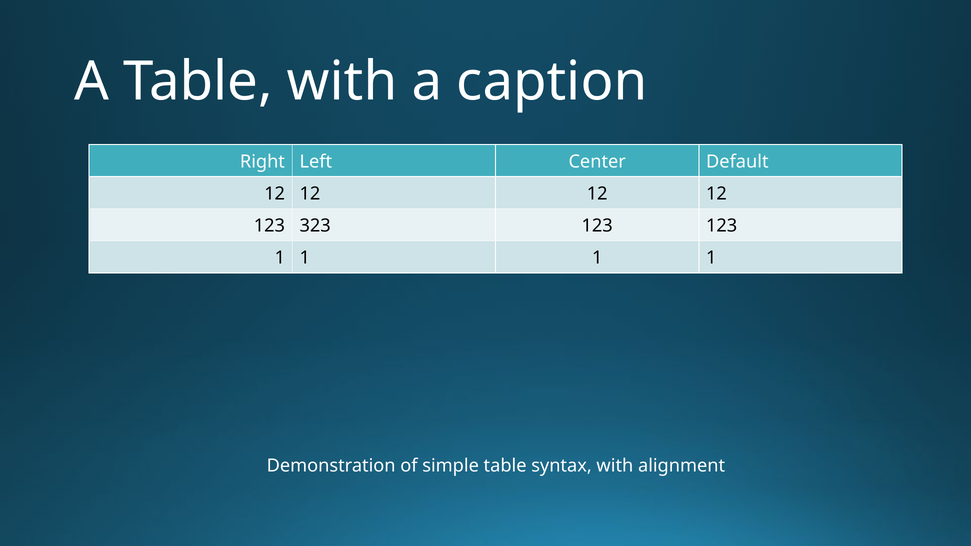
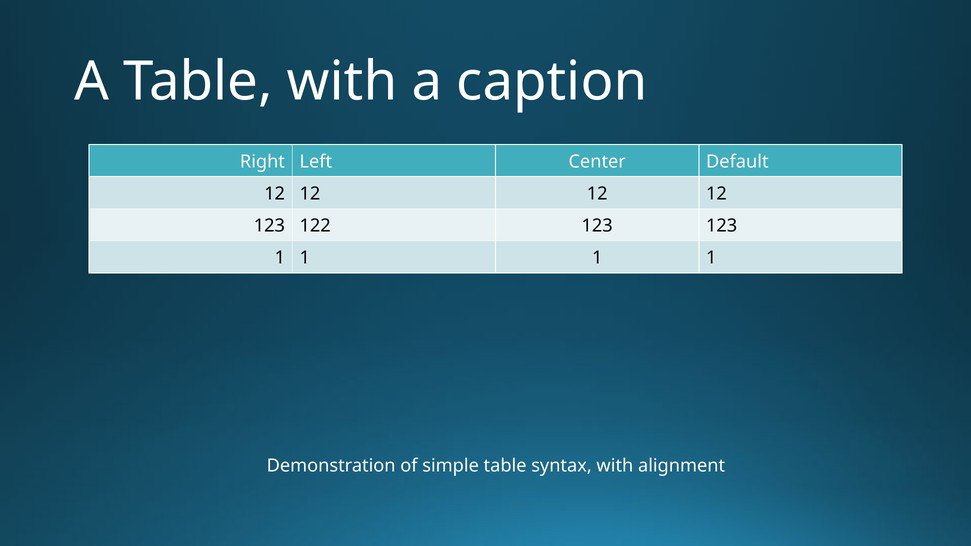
323: 323 -> 122
